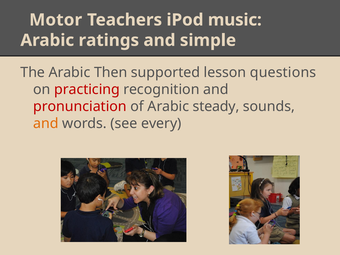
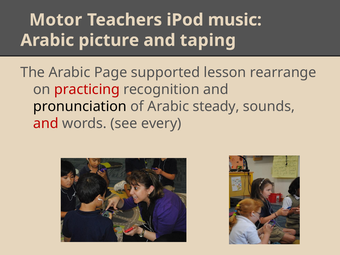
ratings: ratings -> picture
simple: simple -> taping
Then: Then -> Page
questions: questions -> rearrange
pronunciation colour: red -> black
and at (46, 123) colour: orange -> red
